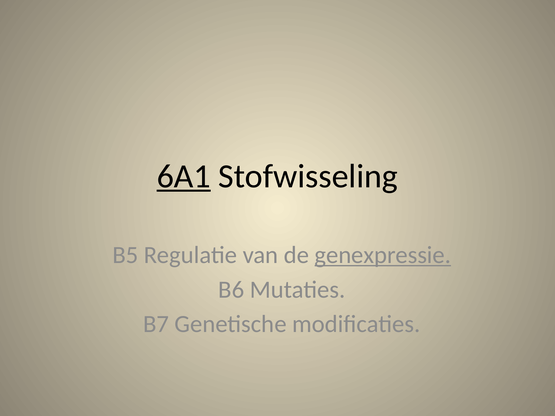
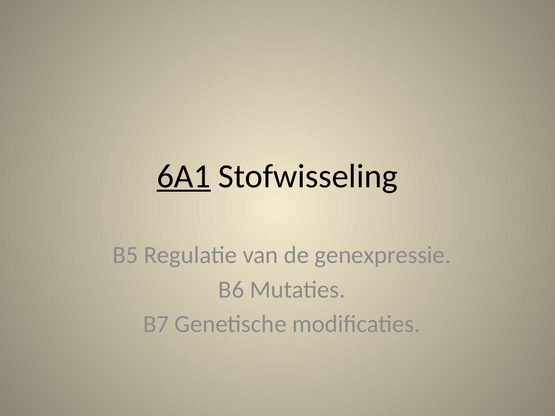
genexpressie underline: present -> none
